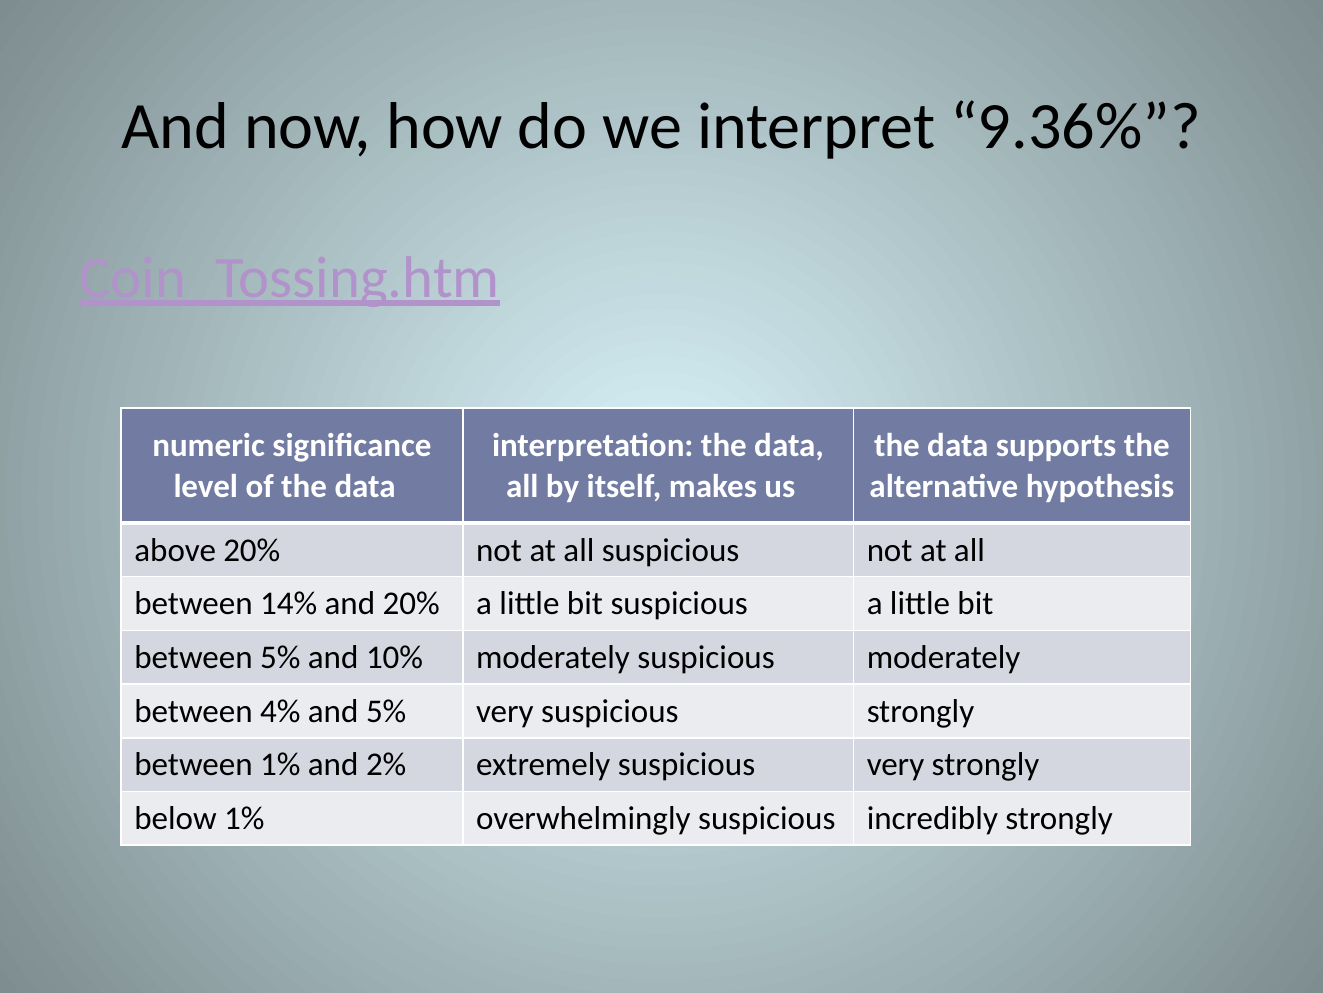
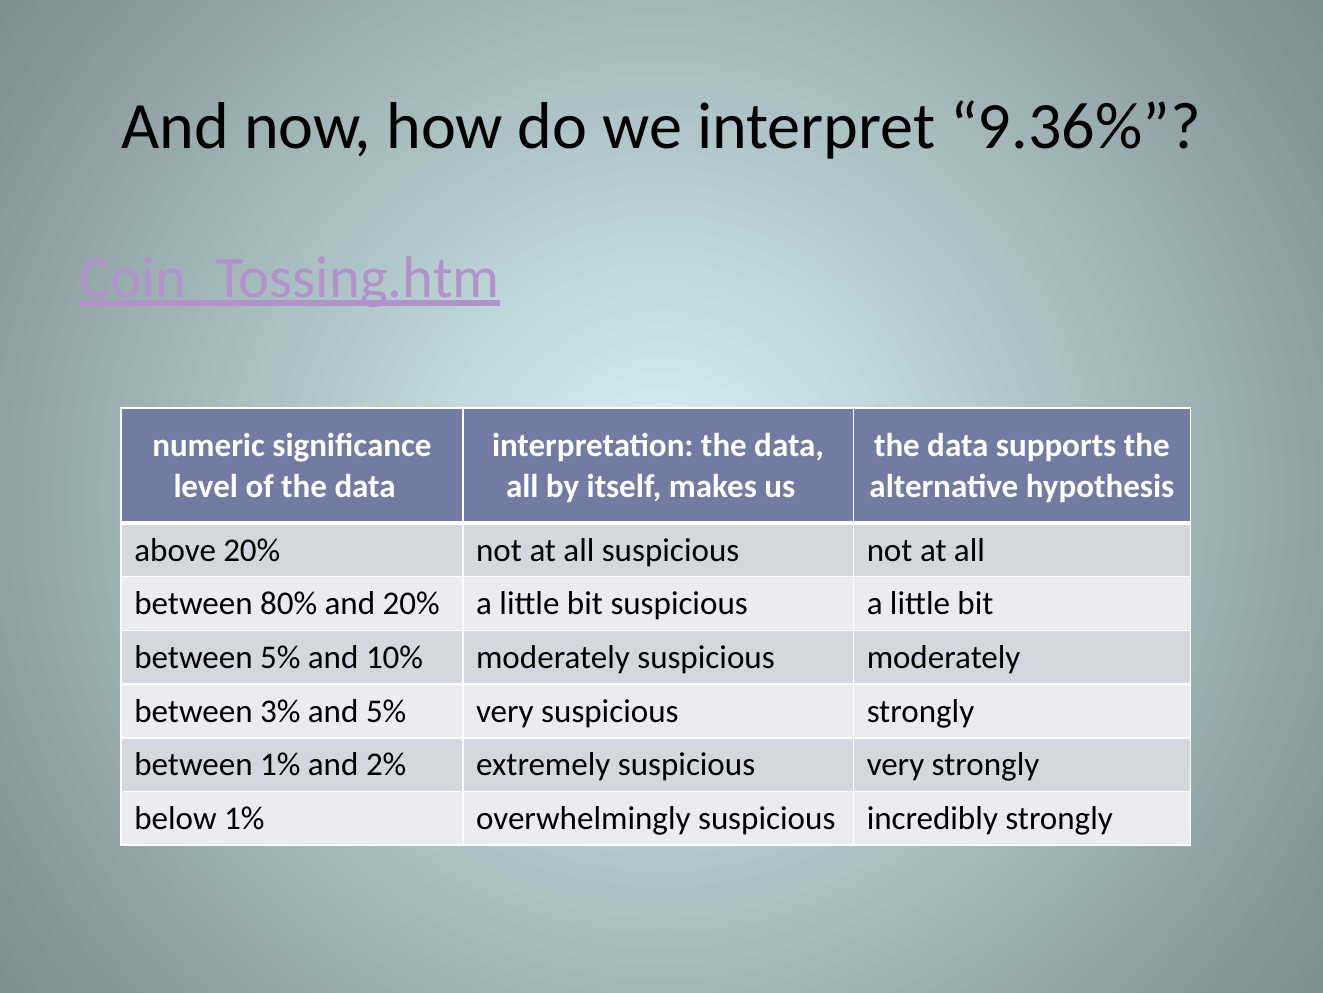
14%: 14% -> 80%
4%: 4% -> 3%
